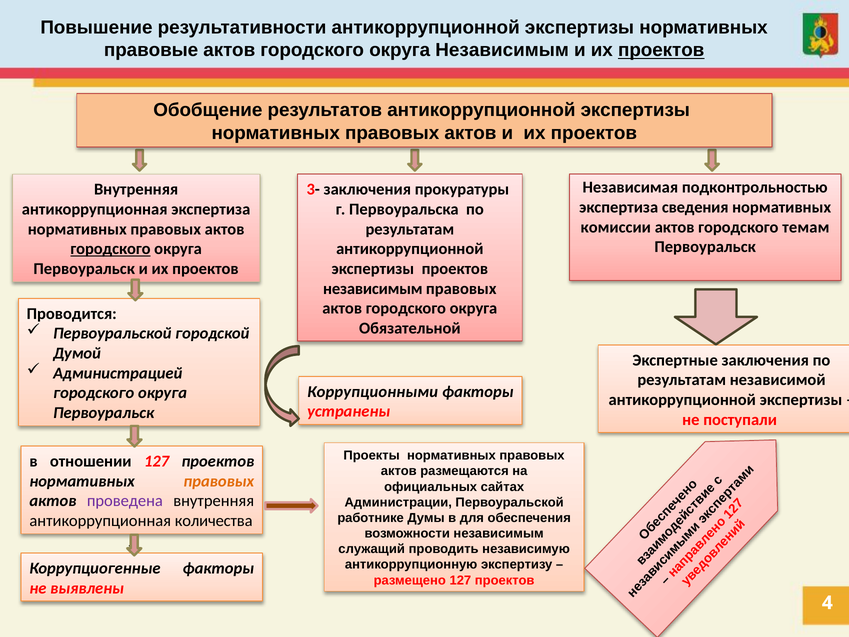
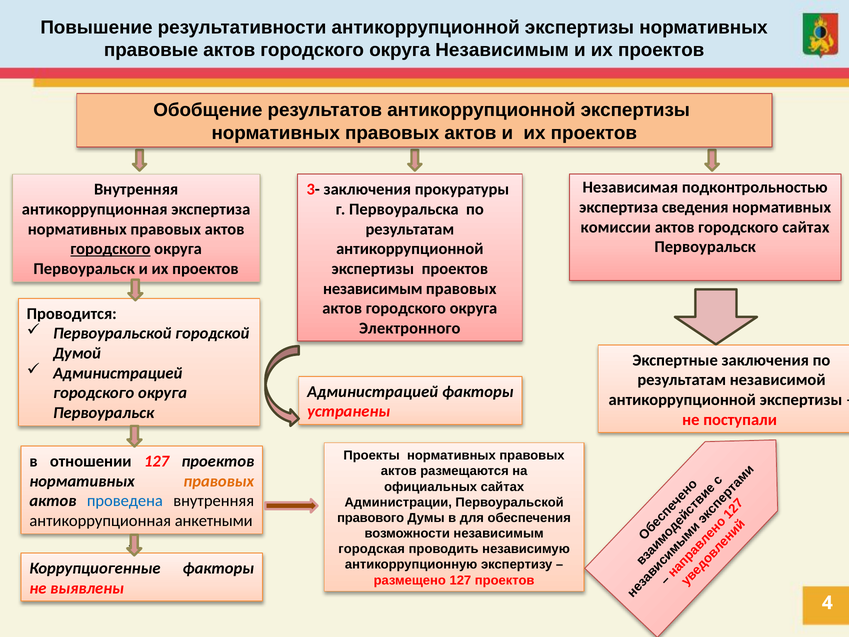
проектов at (661, 50) underline: present -> none
городского темам: темам -> сайтах
Обязательной: Обязательной -> Электронного
Коррупционными at (373, 392): Коррупционными -> Администрацией
проведена colour: purple -> blue
работнике: работнике -> правового
количества: количества -> анкетными
служащий: служащий -> городская
